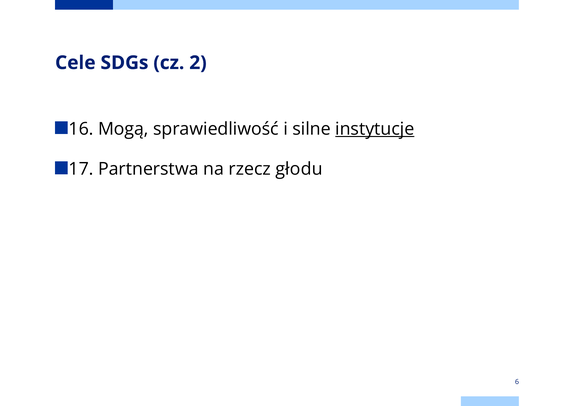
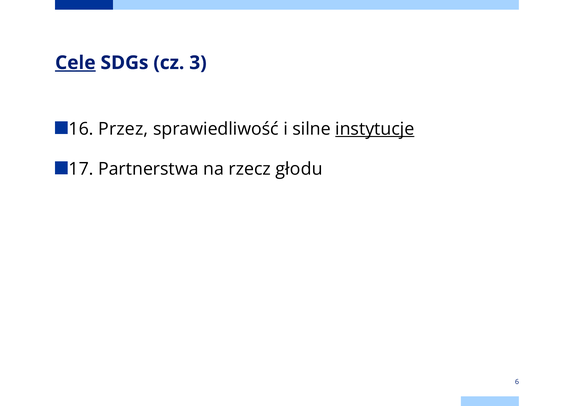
Cele underline: none -> present
2: 2 -> 3
Mogą: Mogą -> Przez
